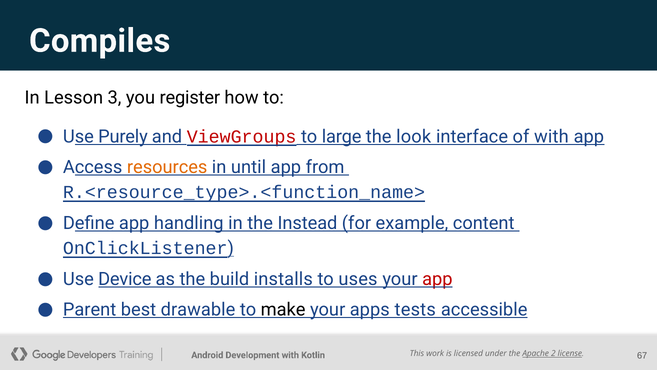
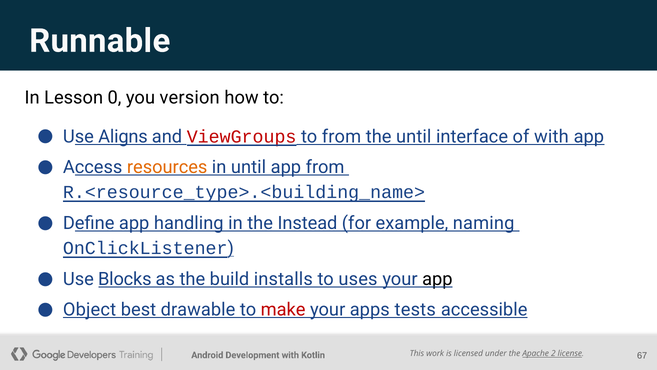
Compiles: Compiles -> Runnable
3: 3 -> 0
register: register -> version
Purely: Purely -> Aligns
to large: large -> from
the look: look -> until
R.<resource_type>.<function_name>: R.<resource_type>.<function_name> -> R.<resource_type>.<building_name>
content: content -> naming
Device: Device -> Blocks
app at (437, 279) colour: red -> black
Parent: Parent -> Object
make colour: black -> red
